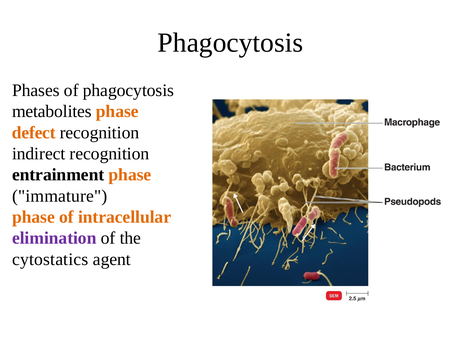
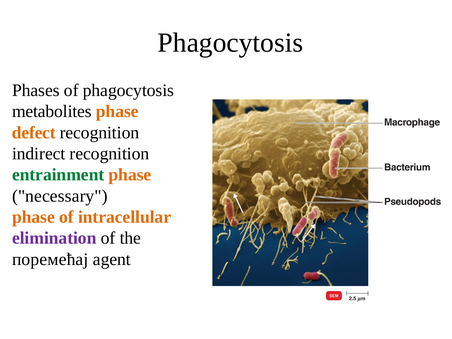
entrainment colour: black -> green
immature: immature -> necessary
cytostatics: cytostatics -> поремећај
